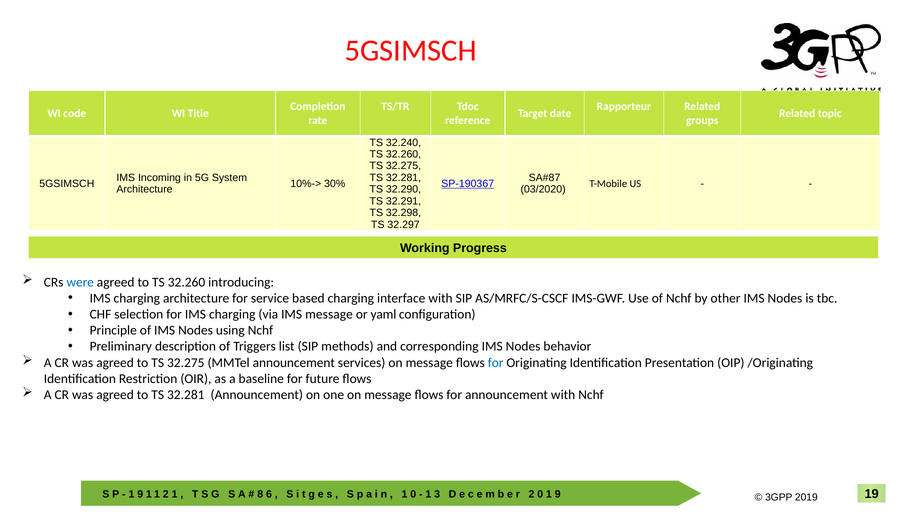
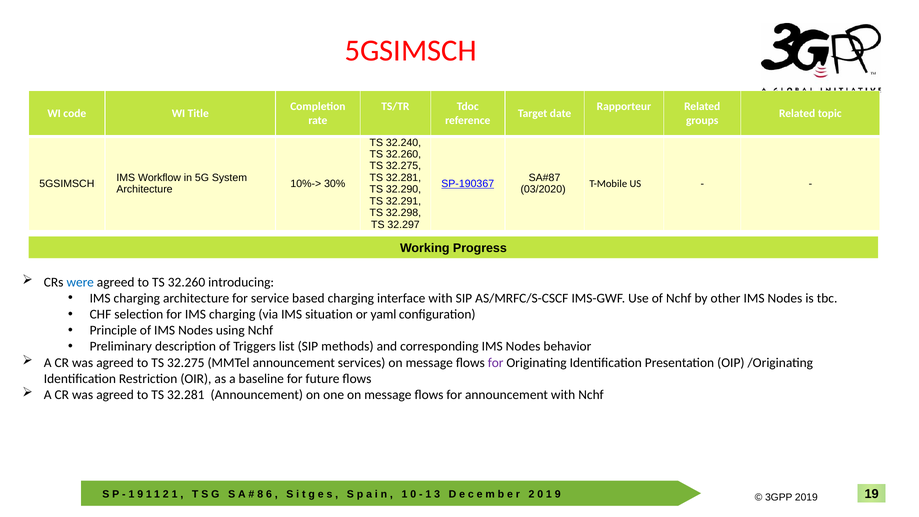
Incoming: Incoming -> Workflow
IMS message: message -> situation
for at (496, 363) colour: blue -> purple
